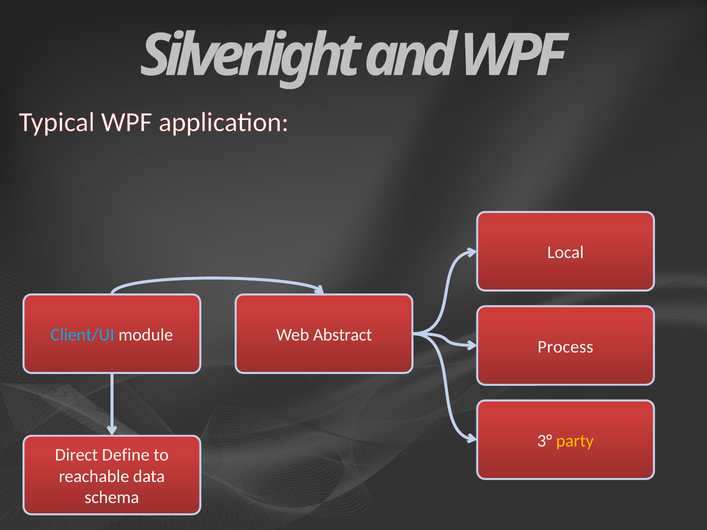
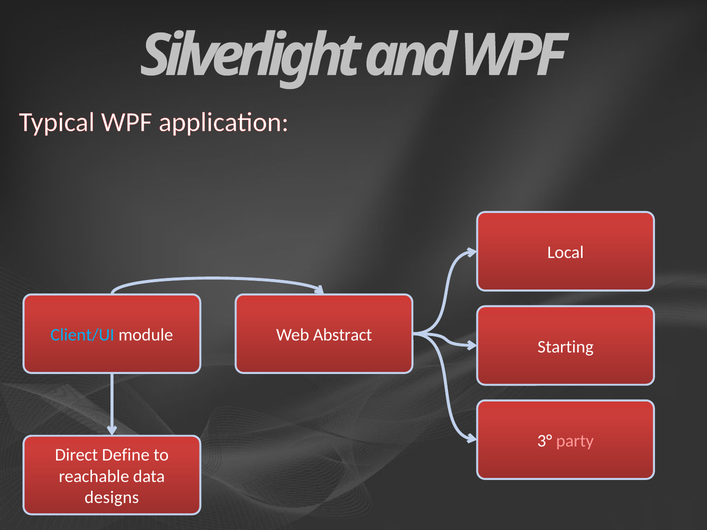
Process: Process -> Starting
party colour: yellow -> pink
schema: schema -> designs
